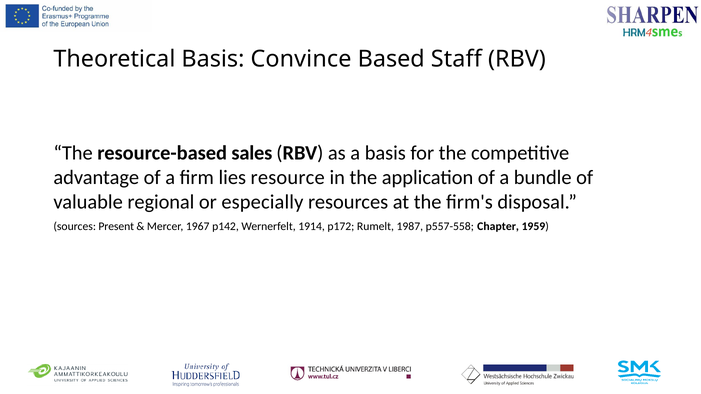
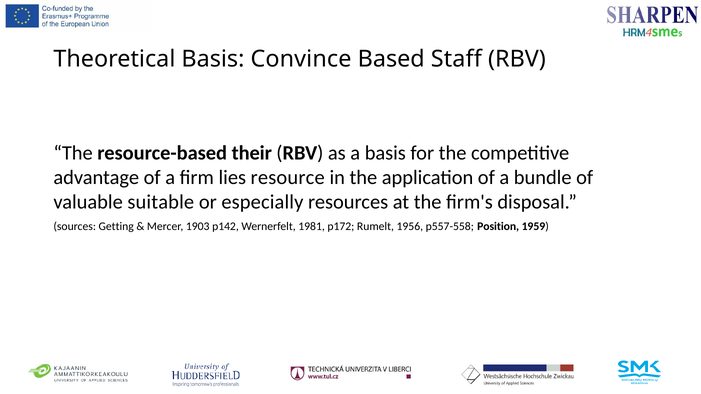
sales: sales -> their
regional: regional -> suitable
Present: Present -> Getting
1967: 1967 -> 1903
1914: 1914 -> 1981
1987: 1987 -> 1956
Chapter: Chapter -> Position
